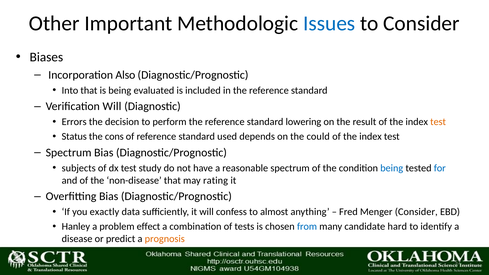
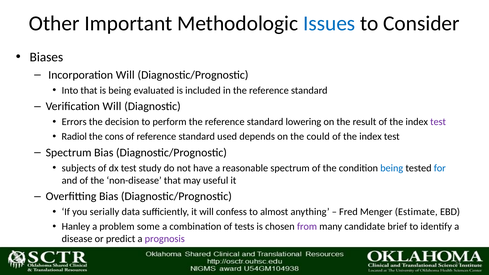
Incorporation Also: Also -> Will
test at (438, 122) colour: orange -> purple
Status: Status -> Radiol
rating: rating -> useful
exactly: exactly -> serially
Menger Consider: Consider -> Estimate
effect: effect -> some
from colour: blue -> purple
hard: hard -> brief
prognosis colour: orange -> purple
